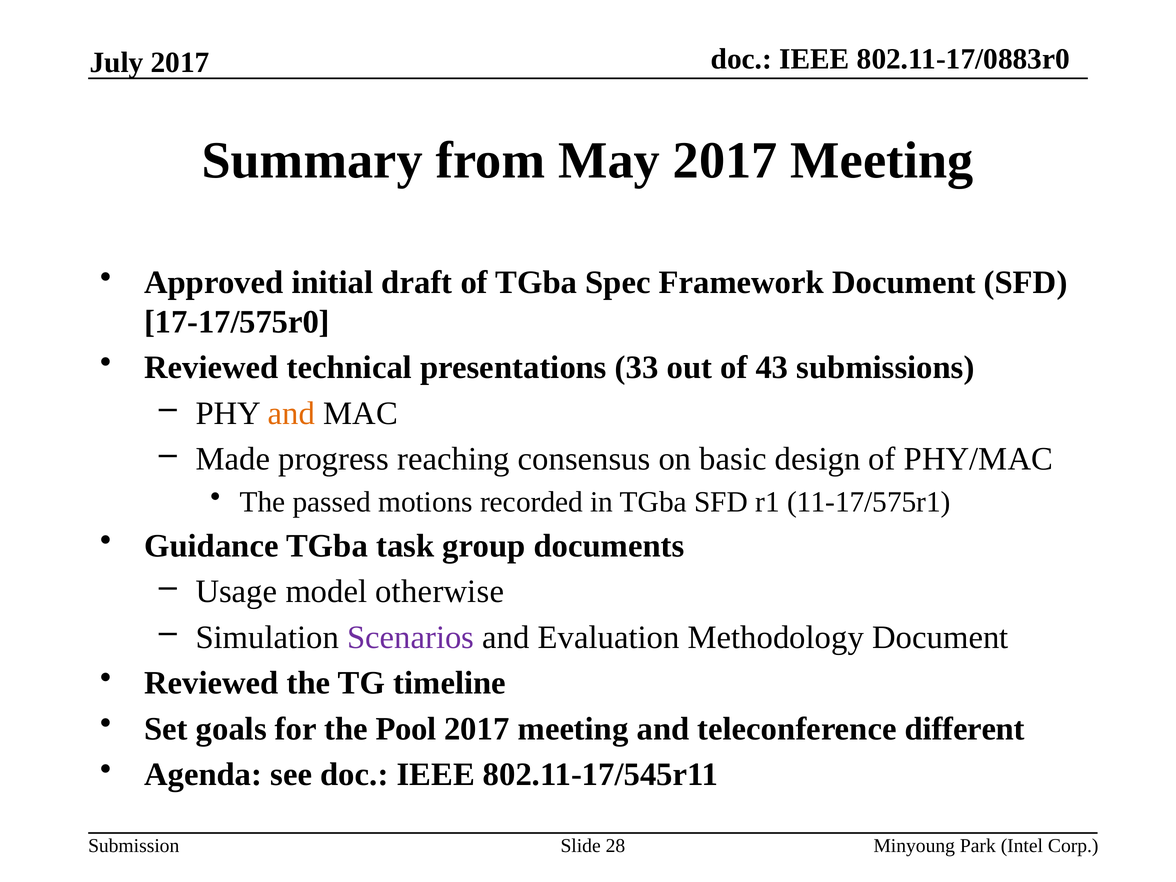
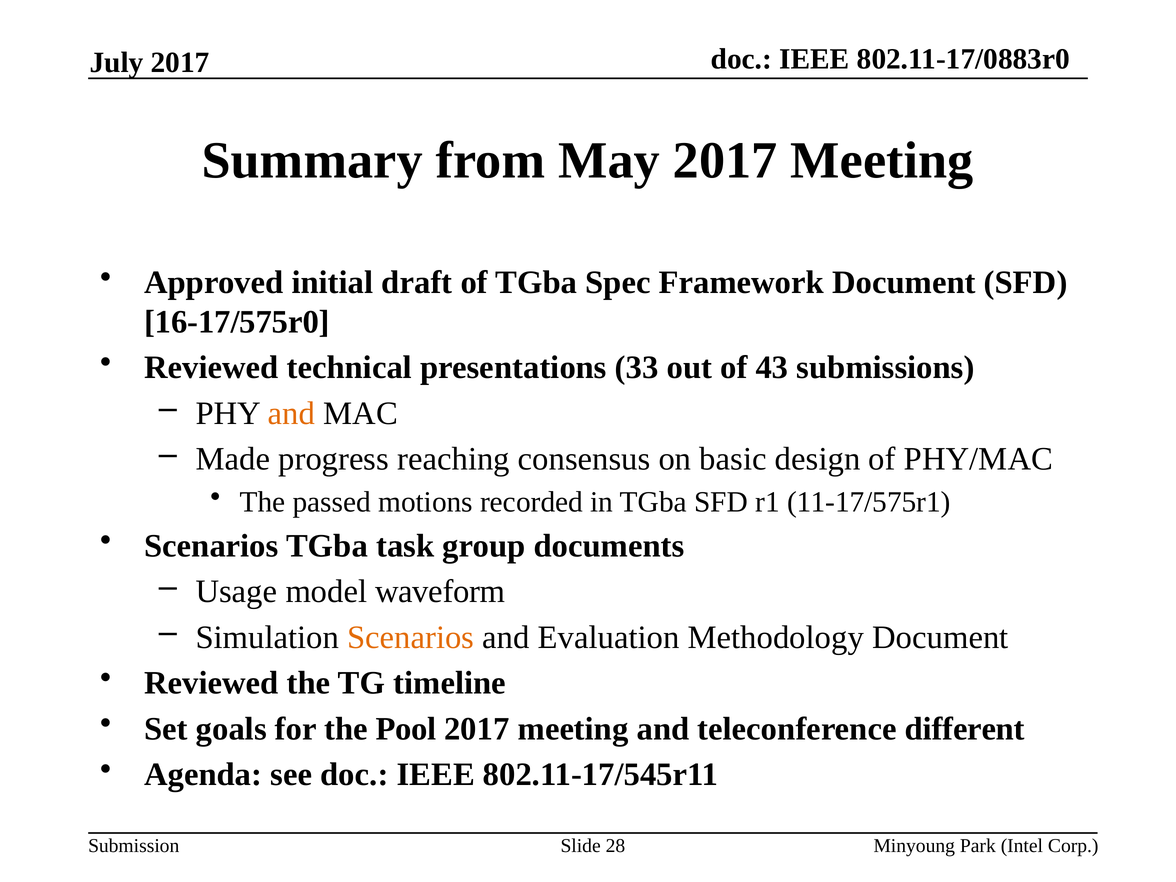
17-17/575r0: 17-17/575r0 -> 16-17/575r0
Guidance at (211, 546): Guidance -> Scenarios
otherwise: otherwise -> waveform
Scenarios at (411, 637) colour: purple -> orange
